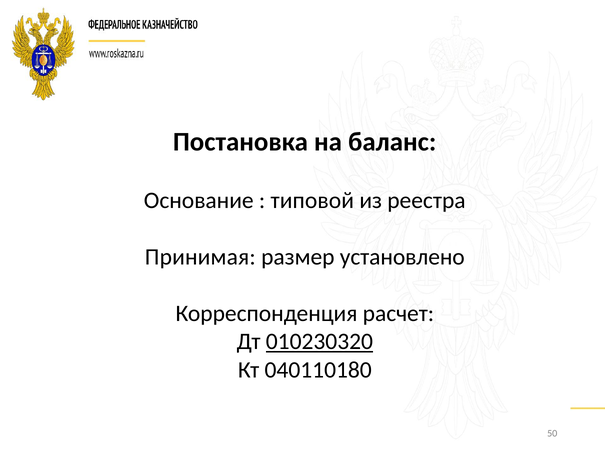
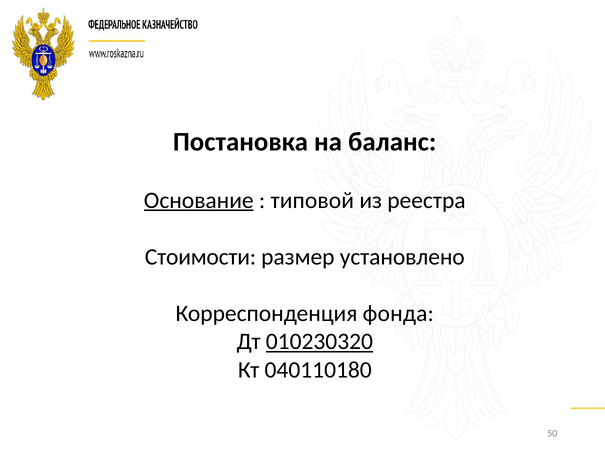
Основание underline: none -> present
Принимая: Принимая -> Стоимости
расчет: расчет -> фонда
